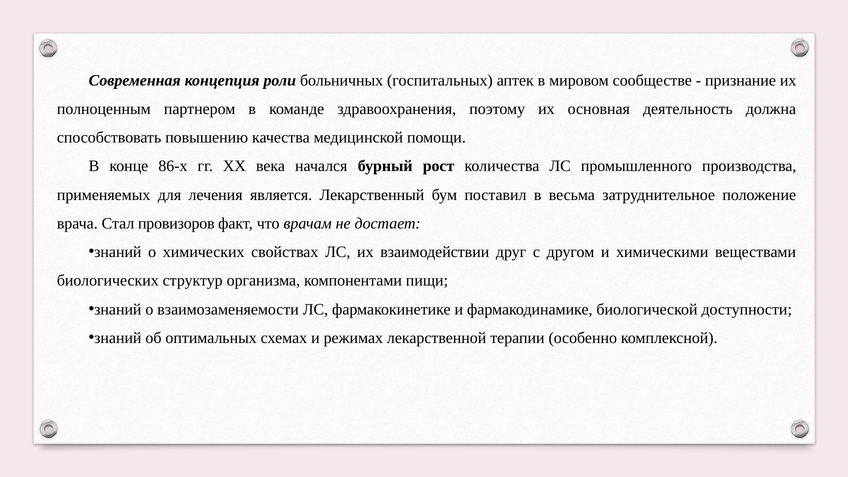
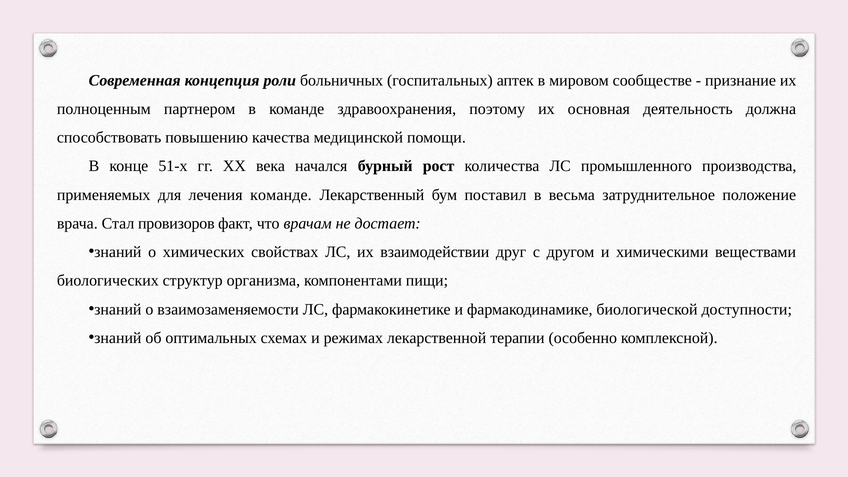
86-х: 86-х -> 51-х
лечения является: является -> команде
